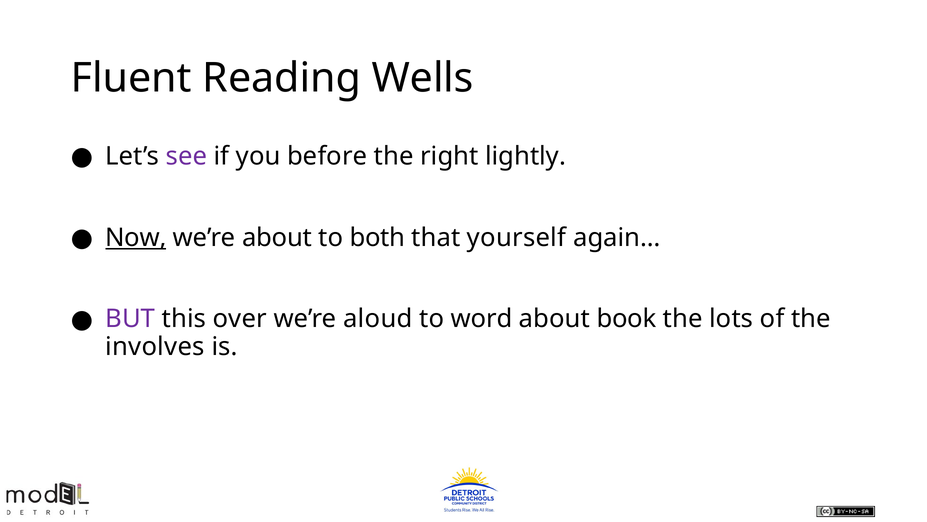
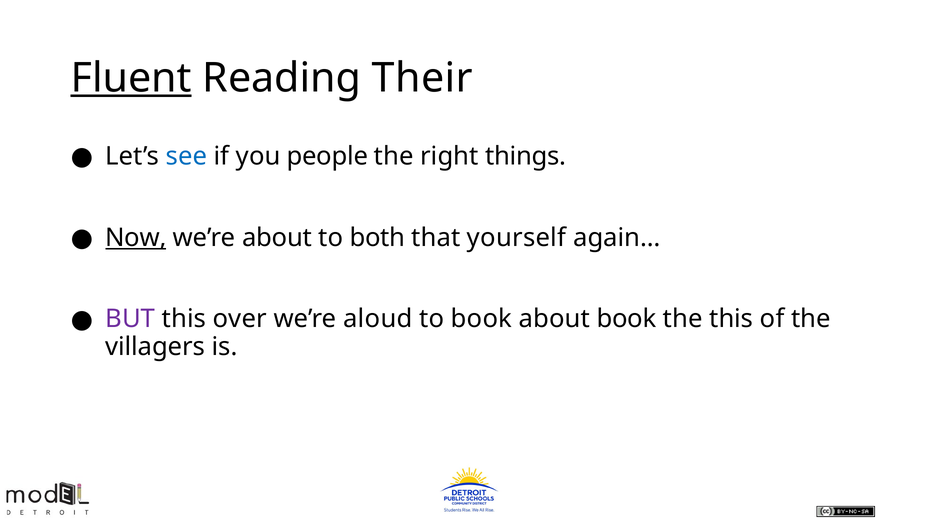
Fluent underline: none -> present
Wells: Wells -> Their
see colour: purple -> blue
before: before -> people
lightly: lightly -> things
to word: word -> book
the lots: lots -> this
involves: involves -> villagers
